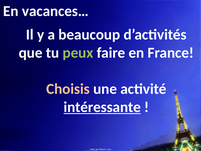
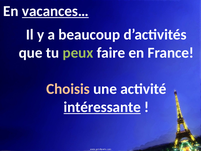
vacances… underline: none -> present
